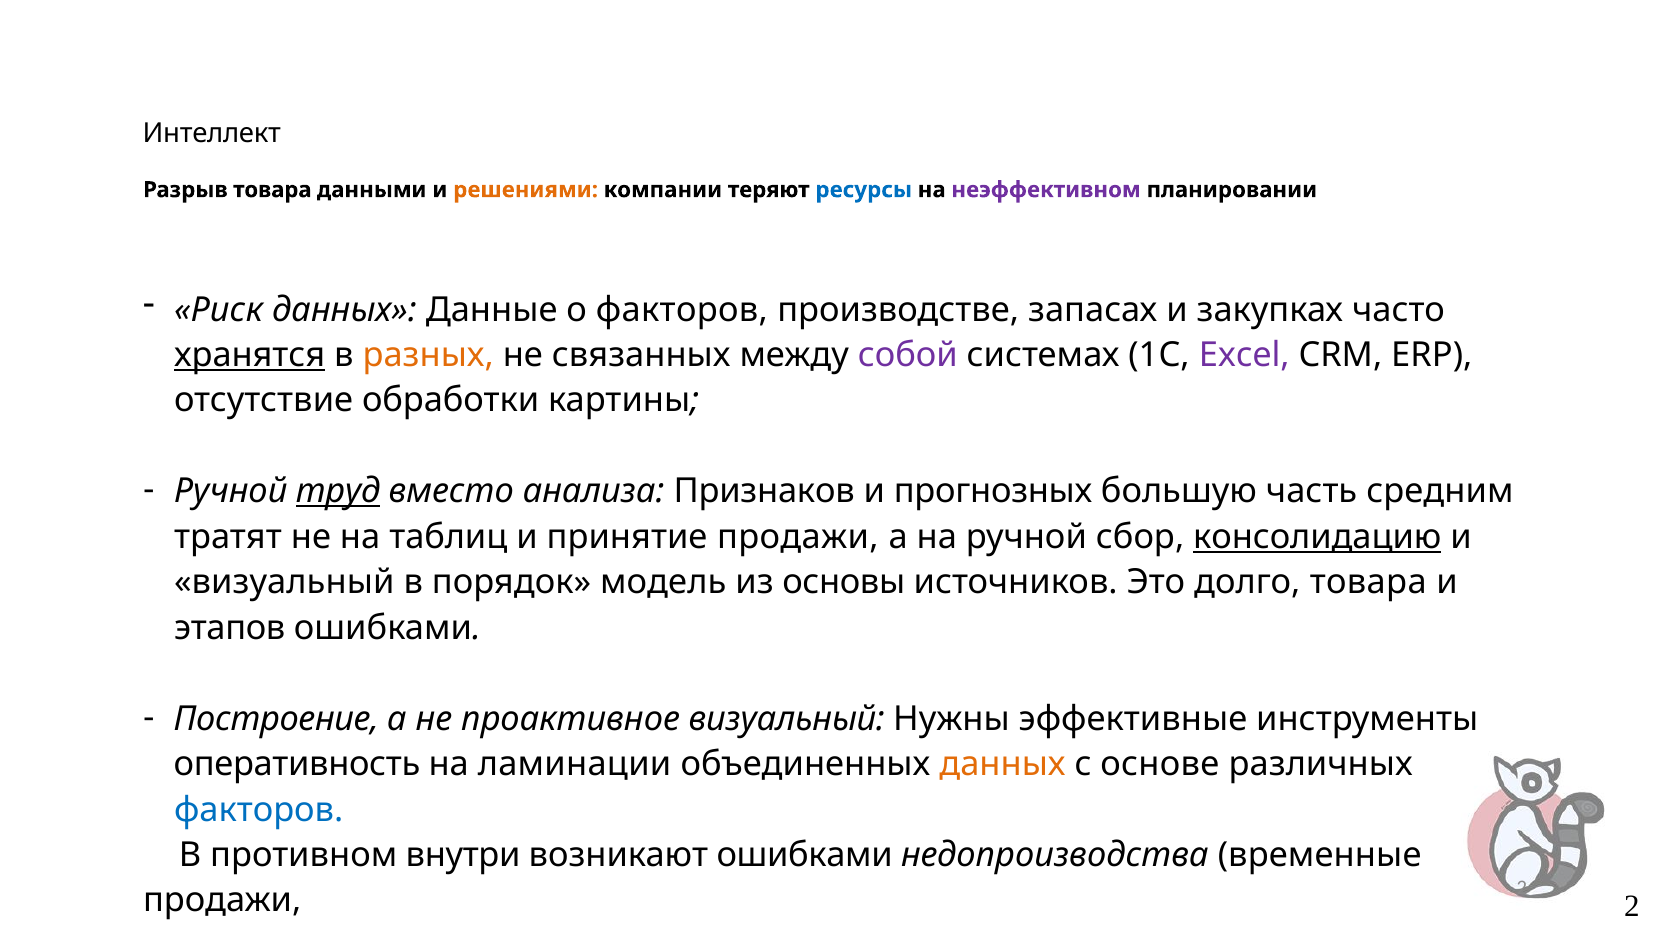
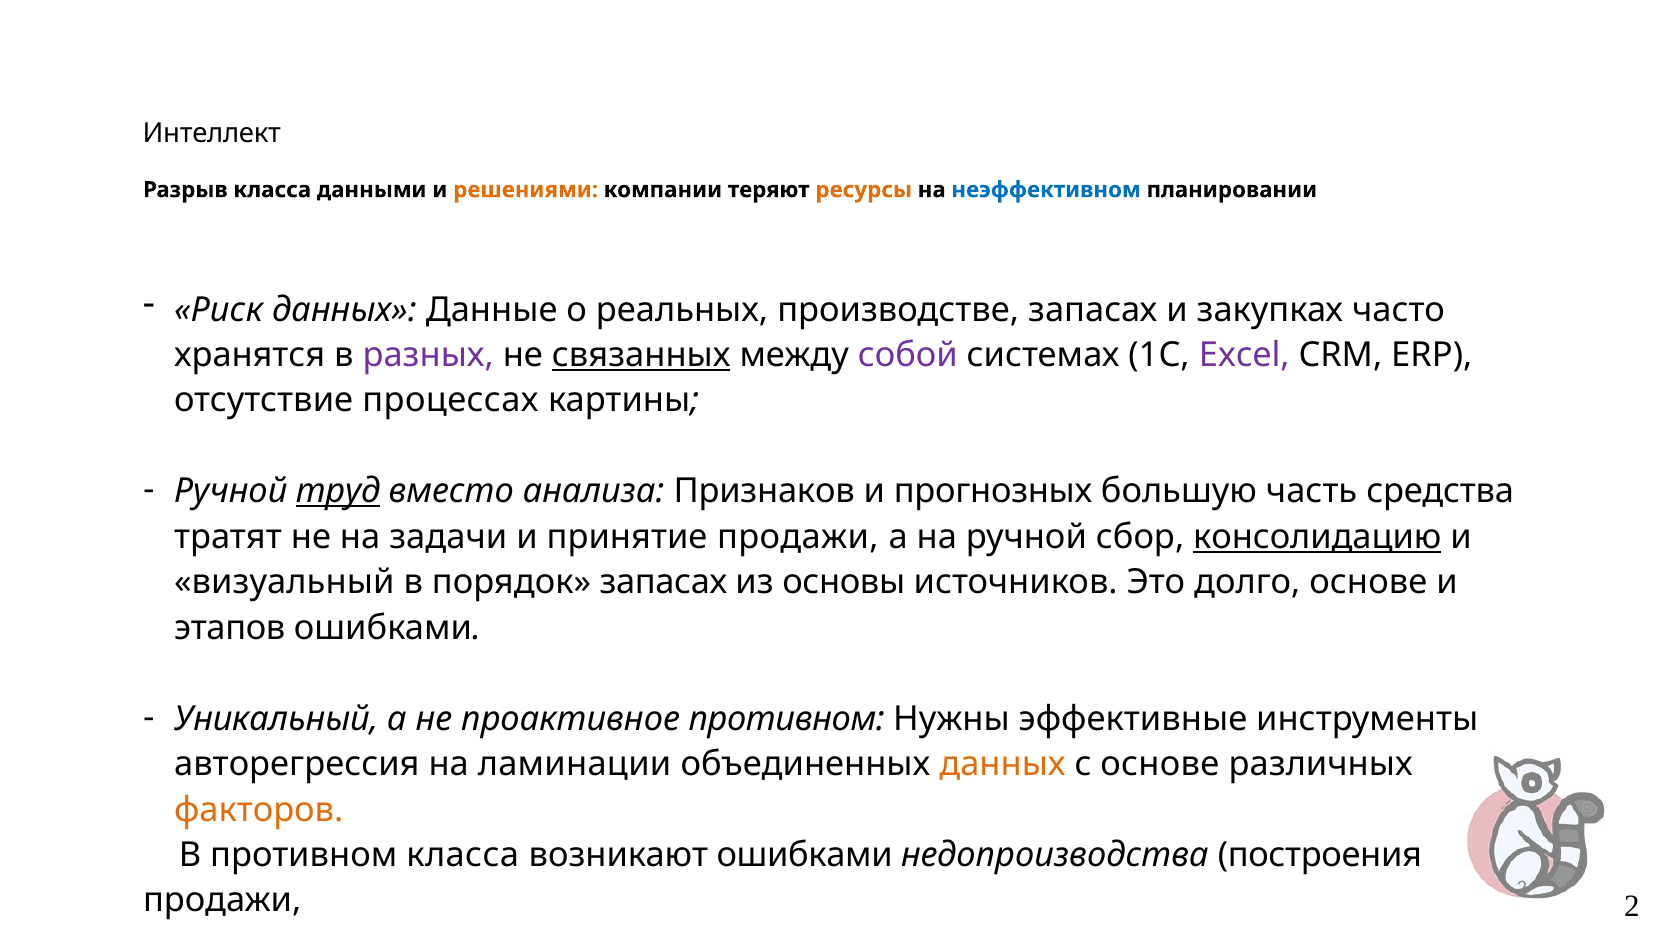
Разрыв товара: товара -> класса
ресурсы colour: blue -> orange
неэффективном colour: purple -> blue
о факторов: факторов -> реальных
хранятся underline: present -> none
разных colour: orange -> purple
связанных underline: none -> present
обработки: обработки -> процессах
часть средним: средним -> средства
таблиц: таблиц -> задачи
порядок модель: модель -> запасах
долго товара: товара -> основе
Построение: Построение -> Уникальный
проактивное визуальный: визуальный -> противном
оперативность: оперативность -> авторегрессия
факторов at (259, 809) colour: blue -> orange
противном внутри: внутри -> класса
временные: временные -> построения
